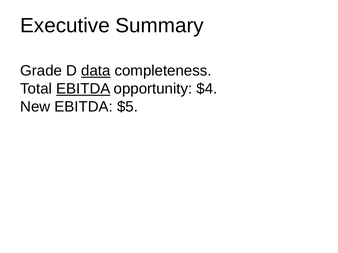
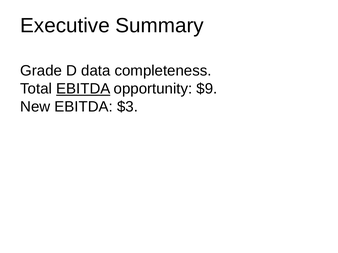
data underline: present -> none
$4: $4 -> $9
$5: $5 -> $3
